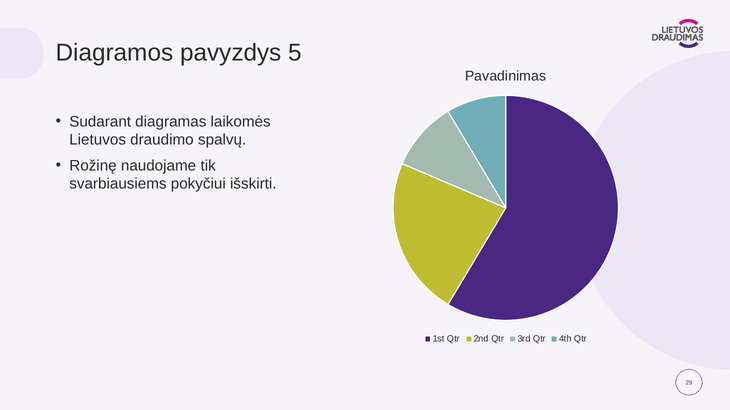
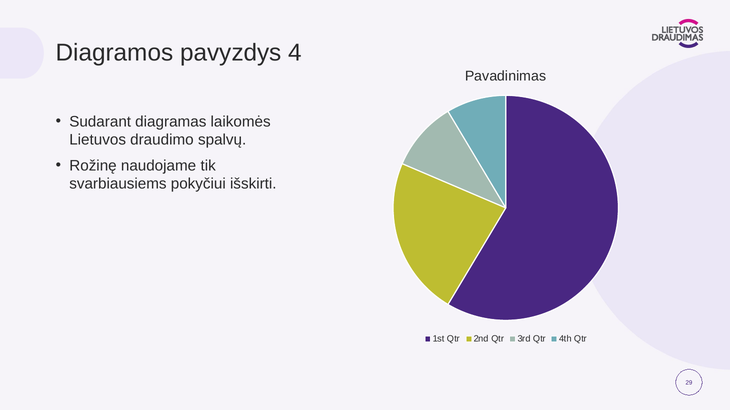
5: 5 -> 4
